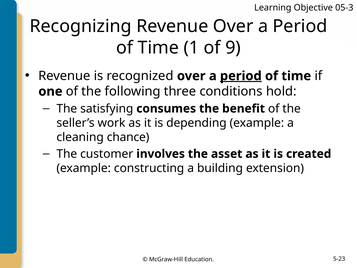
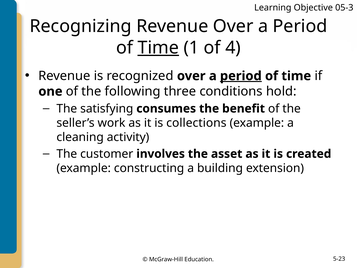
Time at (158, 48) underline: none -> present
9: 9 -> 4
depending: depending -> collections
chance: chance -> activity
